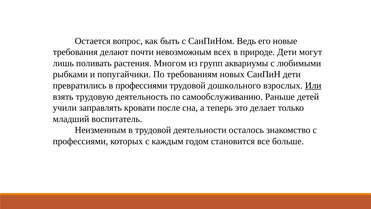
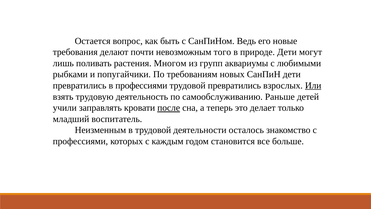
всех: всех -> того
трудовой дошкольного: дошкольного -> превратились
после underline: none -> present
